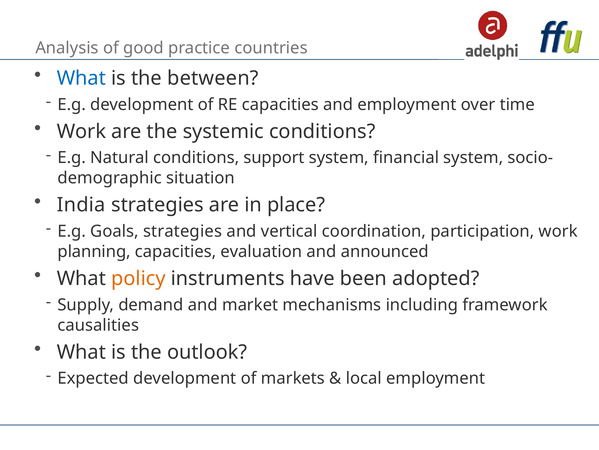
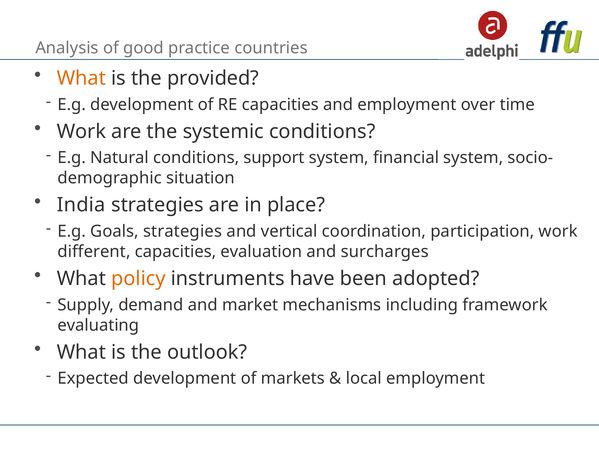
What at (81, 78) colour: blue -> orange
between: between -> provided
planning: planning -> different
announced: announced -> surcharges
causalities: causalities -> evaluating
